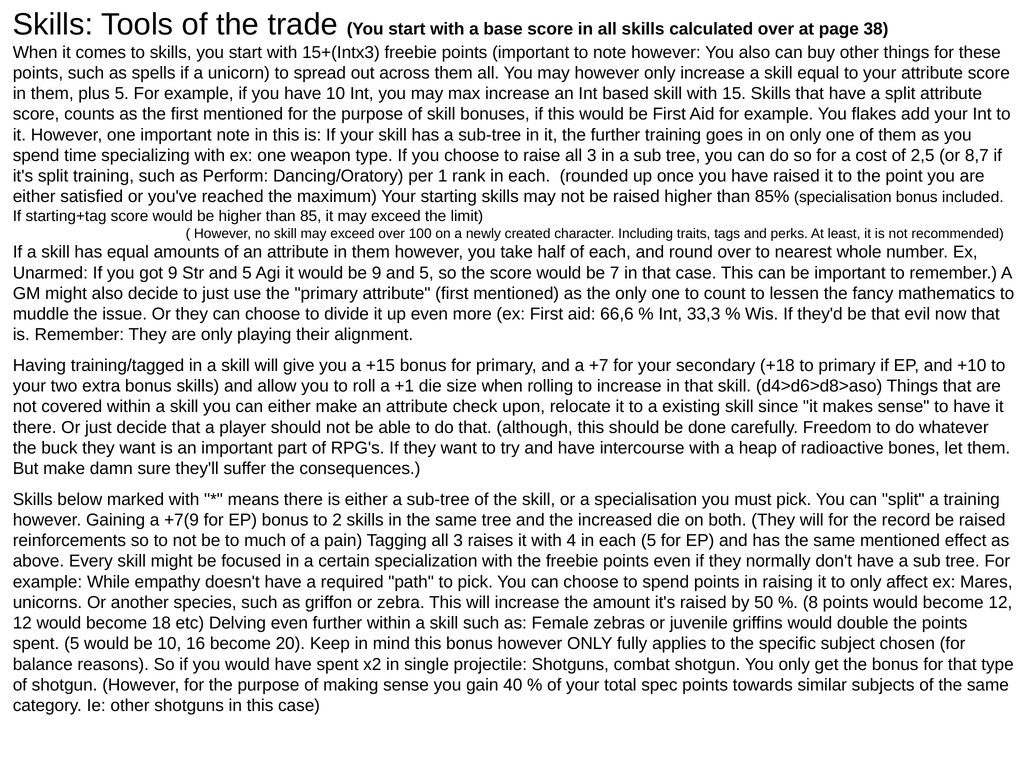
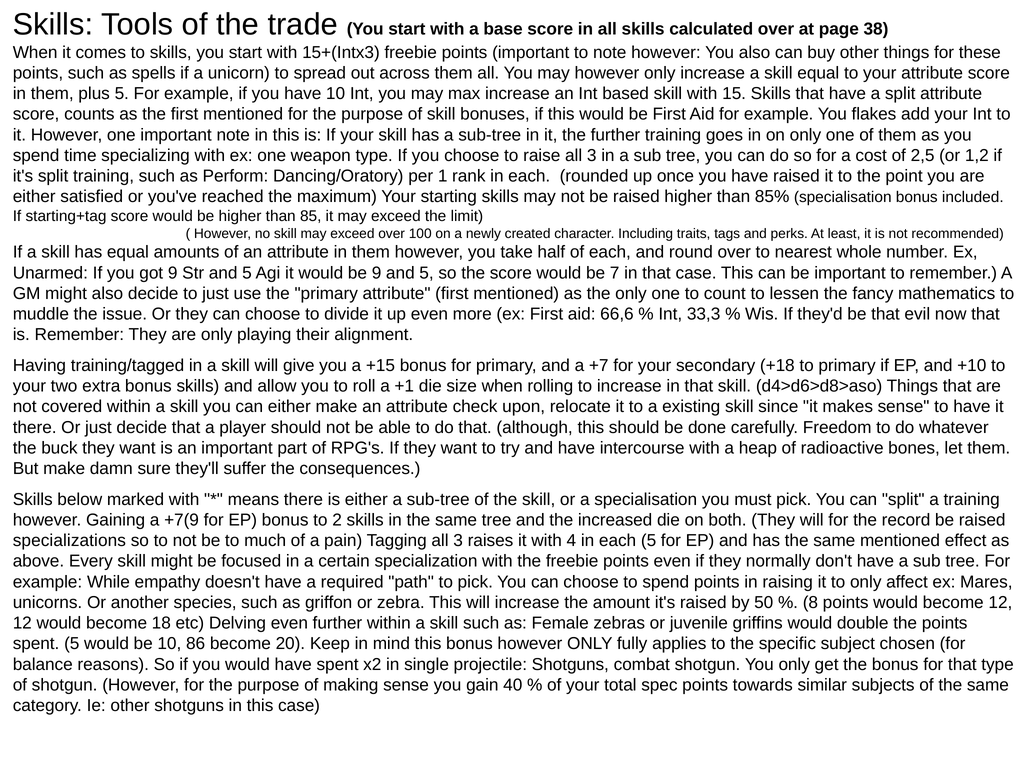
8,7: 8,7 -> 1,2
reinforcements: reinforcements -> specializations
16: 16 -> 86
